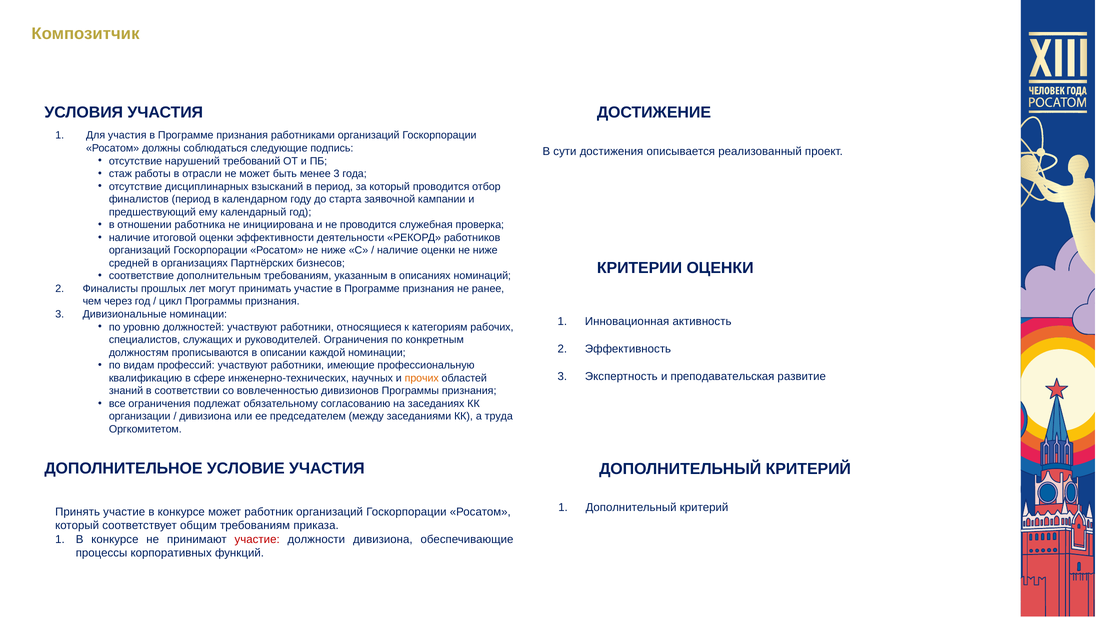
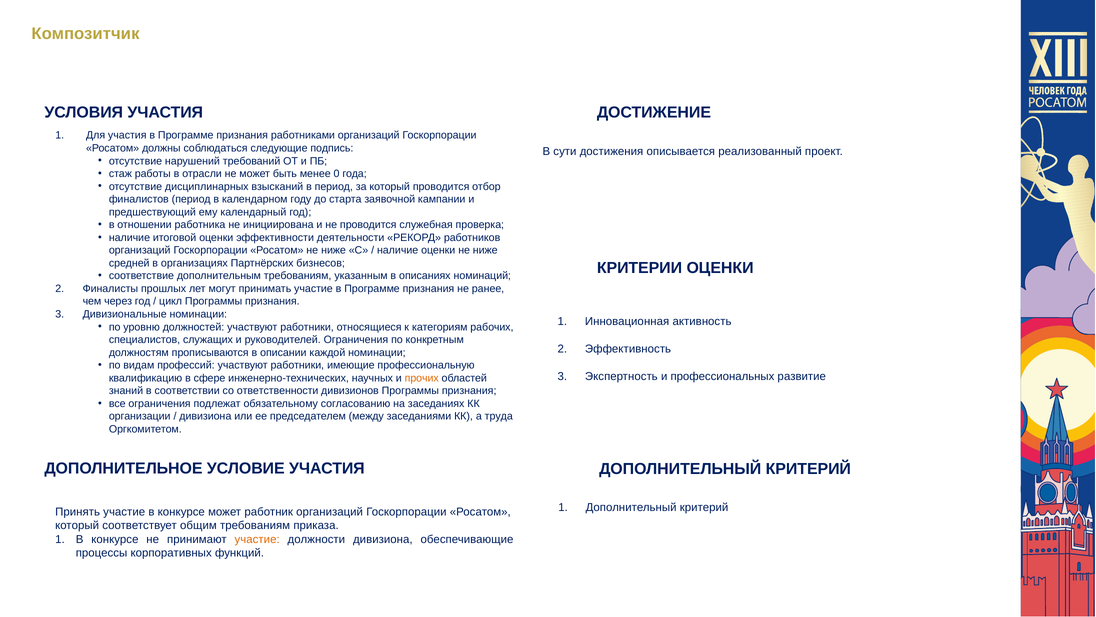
менее 3: 3 -> 0
преподавательская: преподавательская -> профессиональных
вовлеченностью: вовлеченностью -> ответственности
участие at (257, 539) colour: red -> orange
